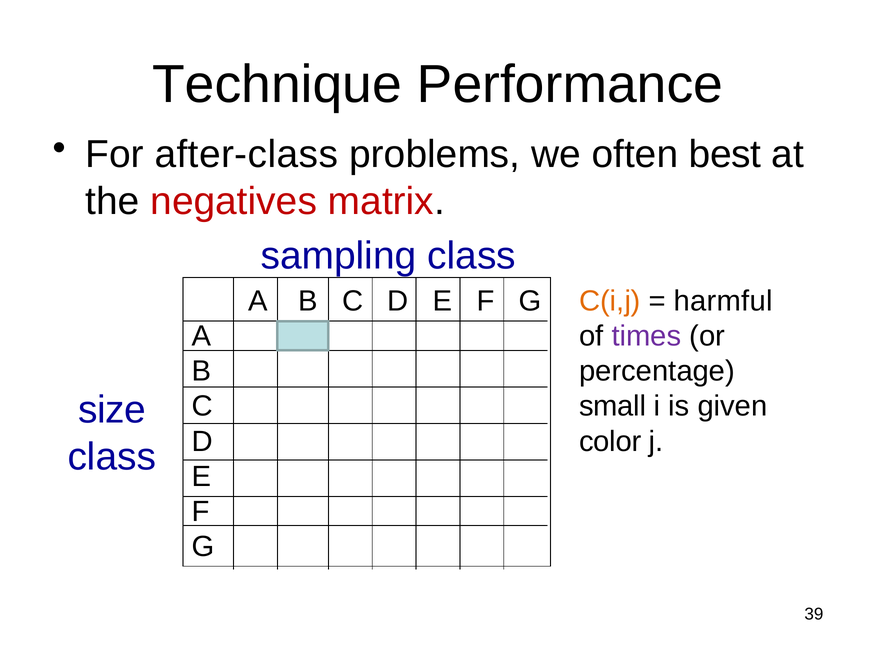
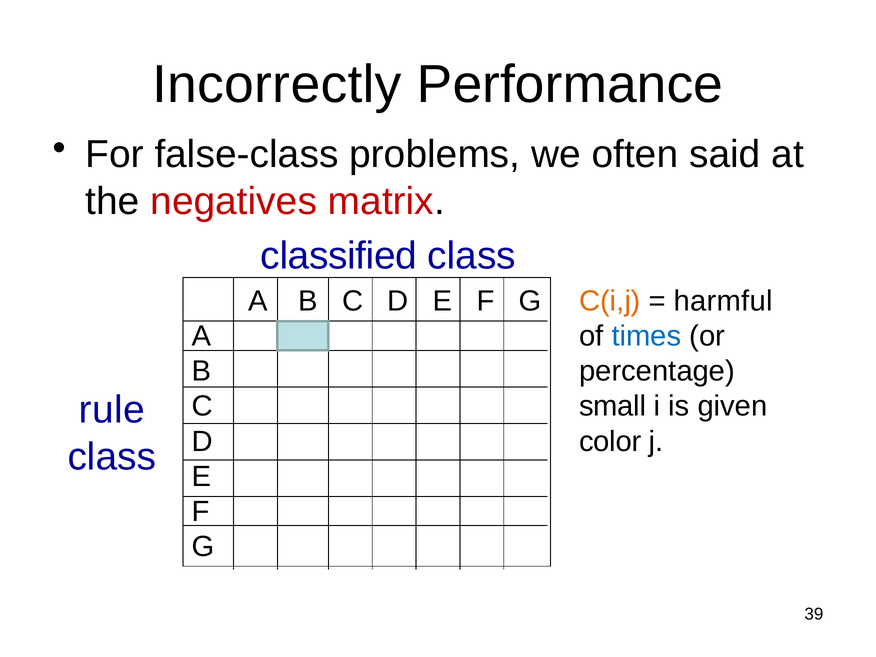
Technique: Technique -> Incorrectly
after-class: after-class -> false-class
best: best -> said
sampling: sampling -> classified
times colour: purple -> blue
size: size -> rule
